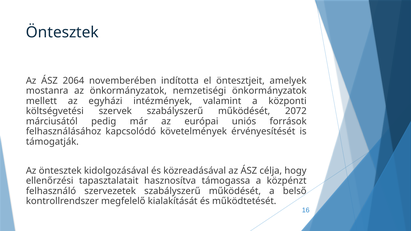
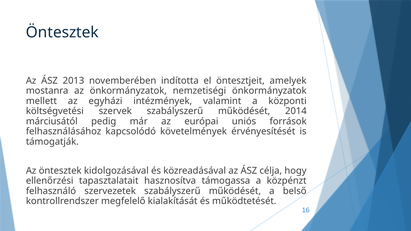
2064: 2064 -> 2013
2072: 2072 -> 2014
